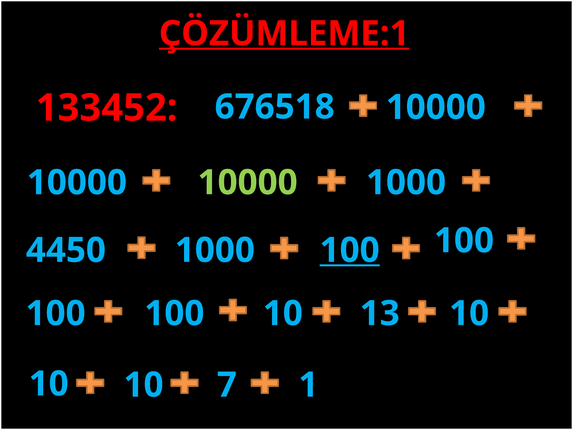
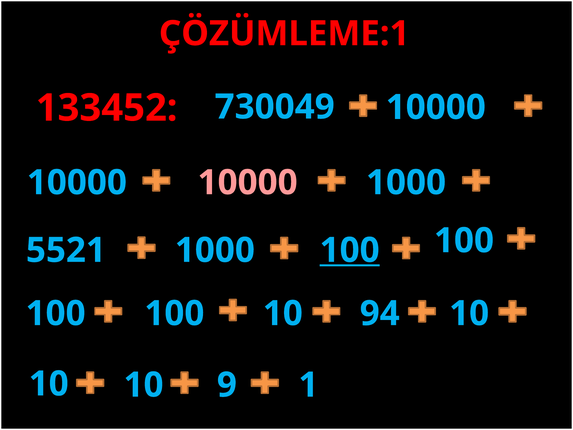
ÇÖZÜMLEME:1 underline: present -> none
676518: 676518 -> 730049
10000 at (248, 183) colour: light green -> pink
4450: 4450 -> 5521
13: 13 -> 94
7: 7 -> 9
